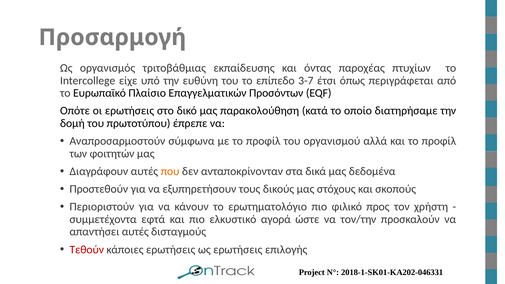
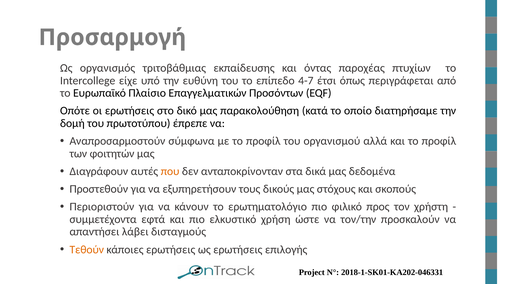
3-7: 3-7 -> 4-7
αγορά: αγορά -> χρήση
απαντήσει αυτές: αυτές -> λάβει
Τεθούν colour: red -> orange
